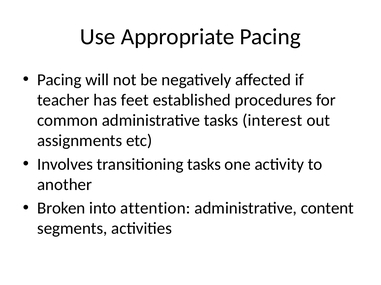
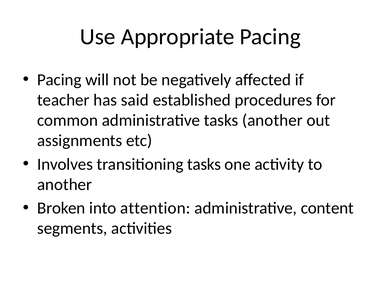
feet: feet -> said
tasks interest: interest -> another
